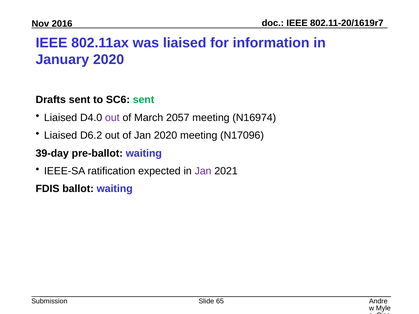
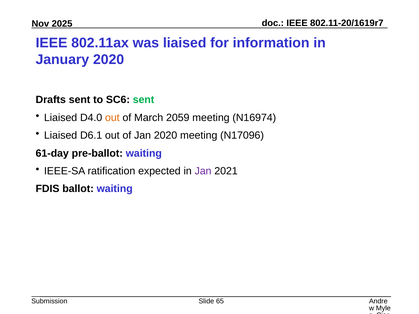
2016: 2016 -> 2025
out at (112, 118) colour: purple -> orange
2057: 2057 -> 2059
D6.2: D6.2 -> D6.1
39-day: 39-day -> 61-day
